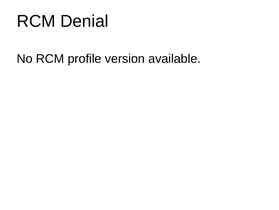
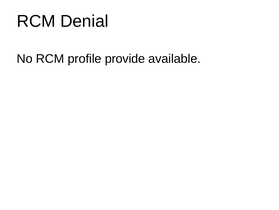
version: version -> provide
